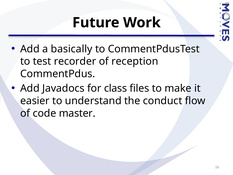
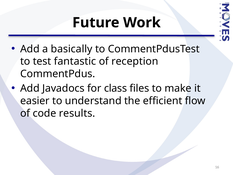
recorder: recorder -> fantastic
conduct: conduct -> efficient
master: master -> results
